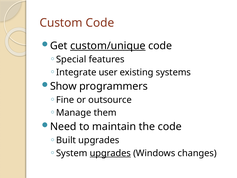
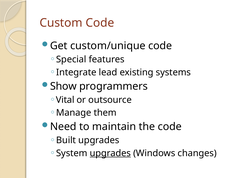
custom/unique underline: present -> none
user: user -> lead
Fine: Fine -> Vital
